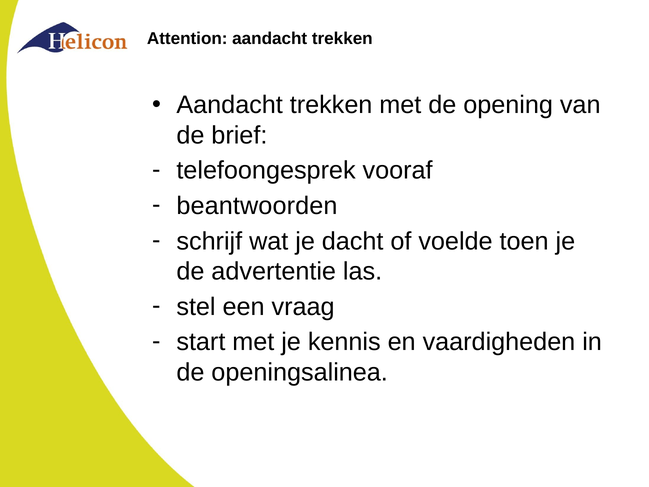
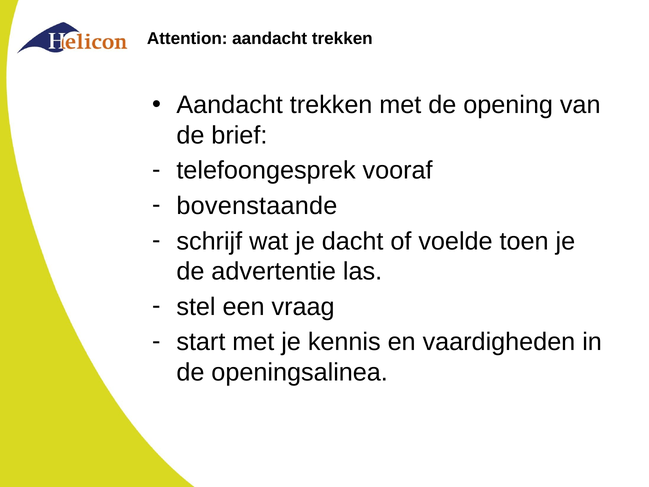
beantwoorden: beantwoorden -> bovenstaande
